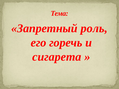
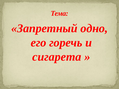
роль: роль -> одно
